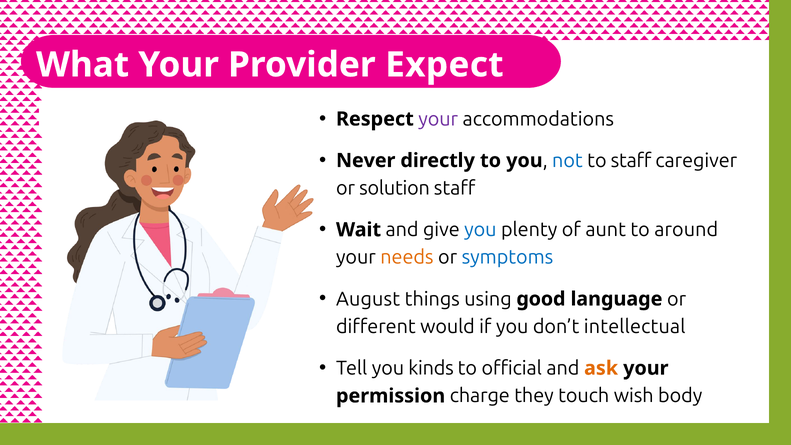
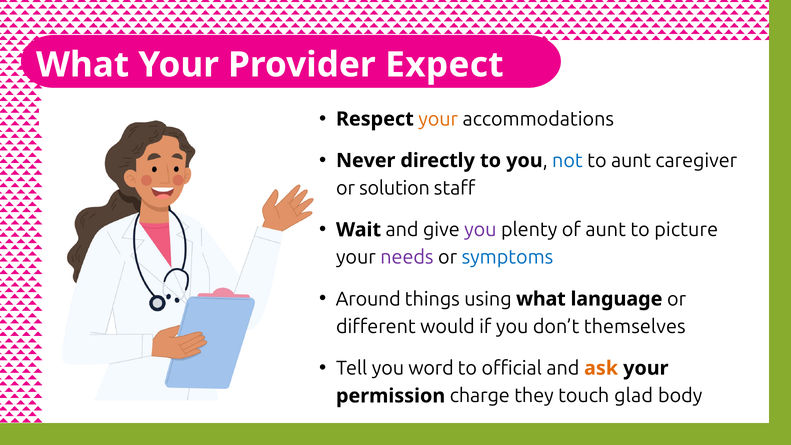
your at (438, 119) colour: purple -> orange
to staff: staff -> aunt
you at (480, 230) colour: blue -> purple
around: around -> picture
needs colour: orange -> purple
August: August -> Around
using good: good -> what
intellectual: intellectual -> themselves
kinds: kinds -> word
wish: wish -> glad
